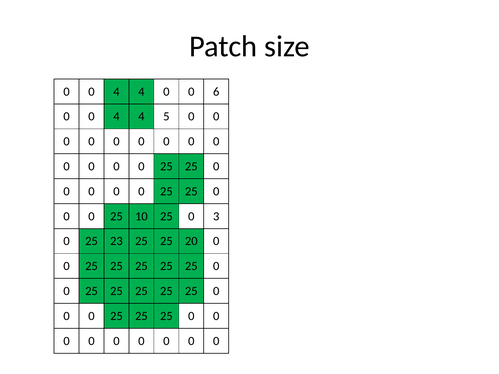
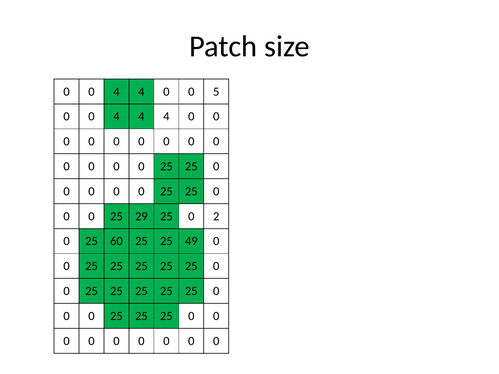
6: 6 -> 5
4 4 5: 5 -> 4
10: 10 -> 29
3: 3 -> 2
23: 23 -> 60
20: 20 -> 49
